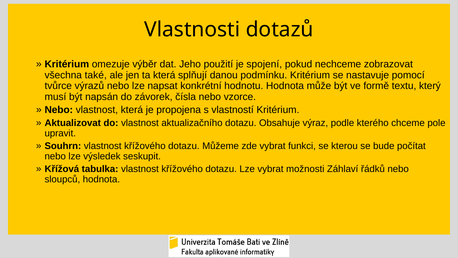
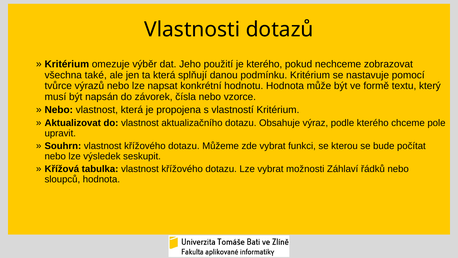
je spojení: spojení -> kterého
